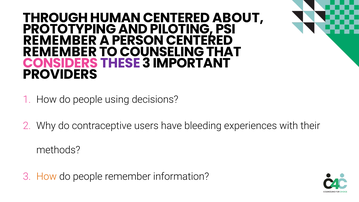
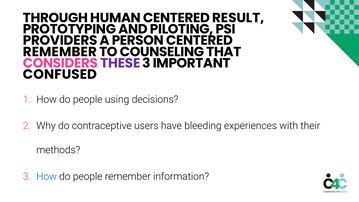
ABOUT: ABOUT -> RESULT
REMEMBER at (60, 40): REMEMBER -> PROVIDERS
PROVIDERS: PROVIDERS -> CONFUSED
How at (47, 177) colour: orange -> blue
